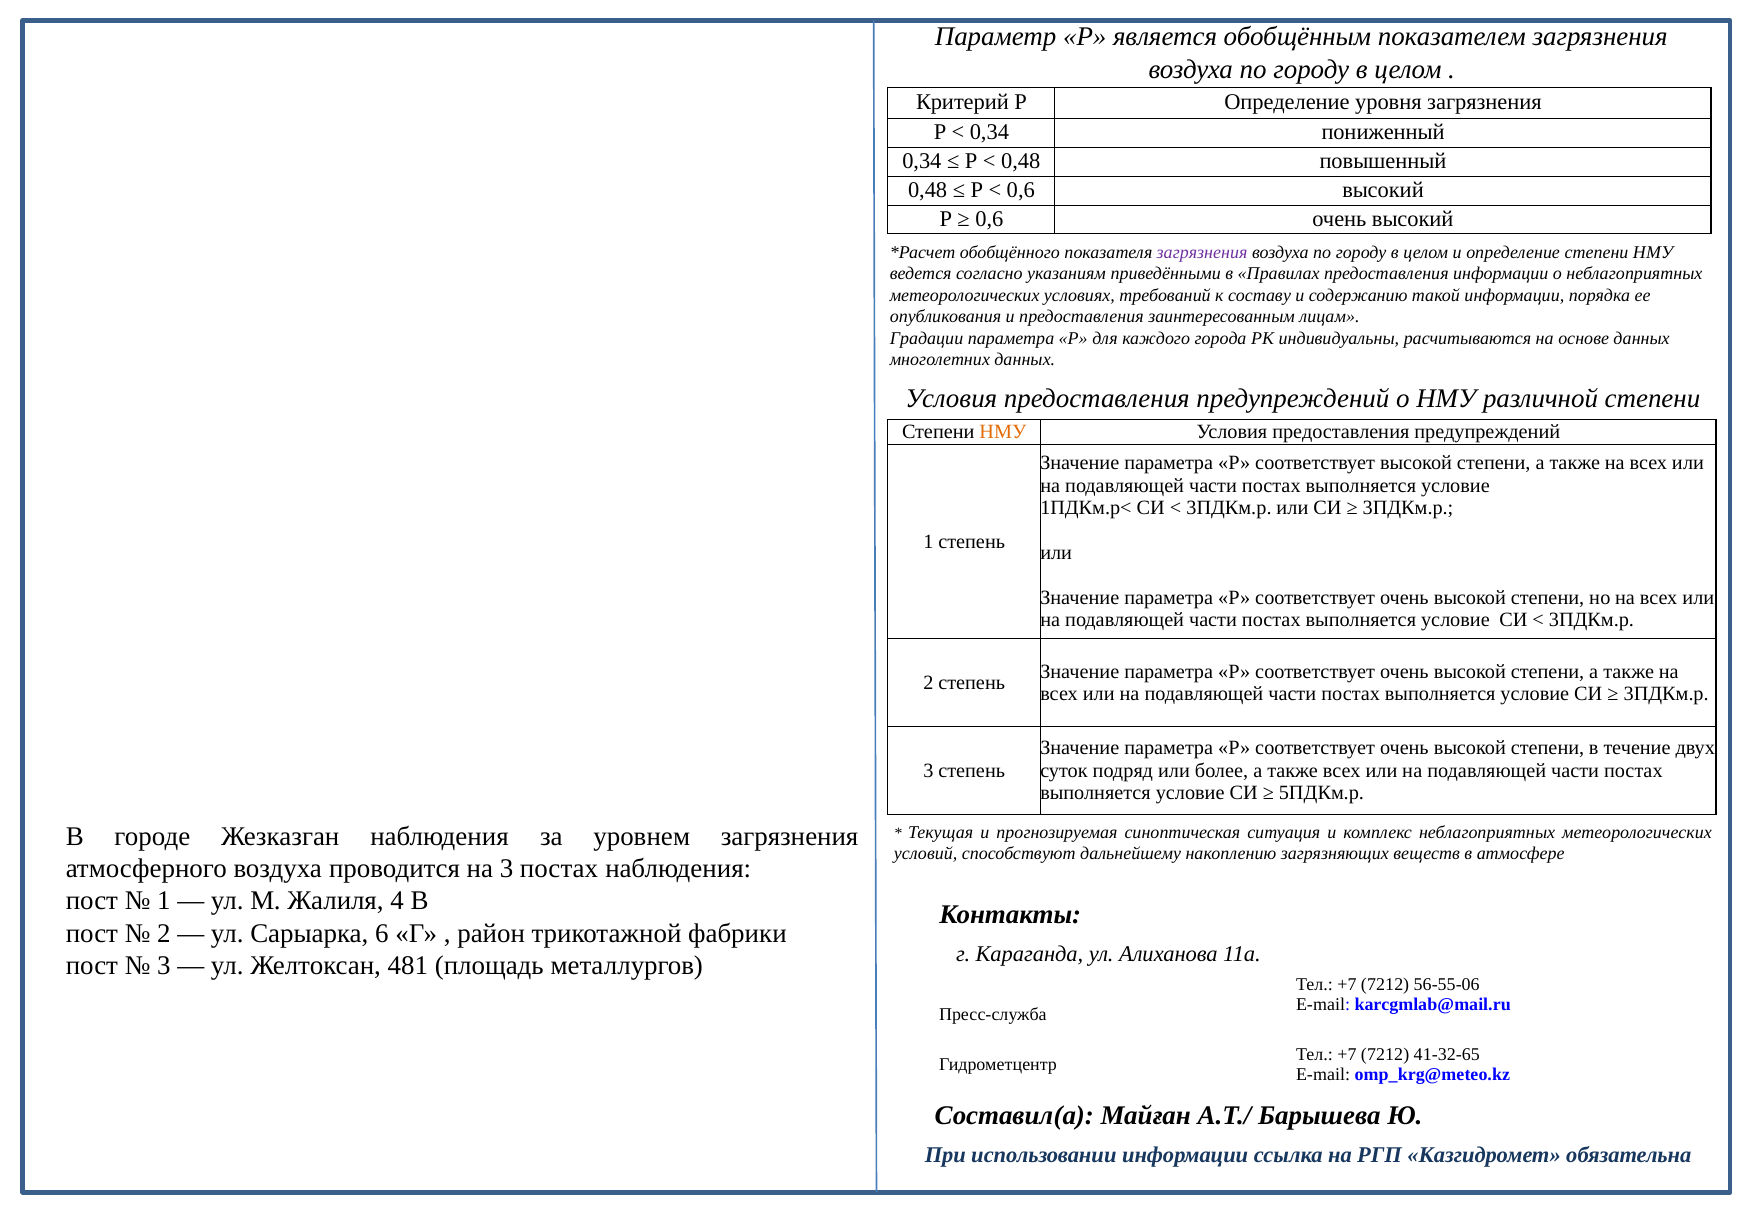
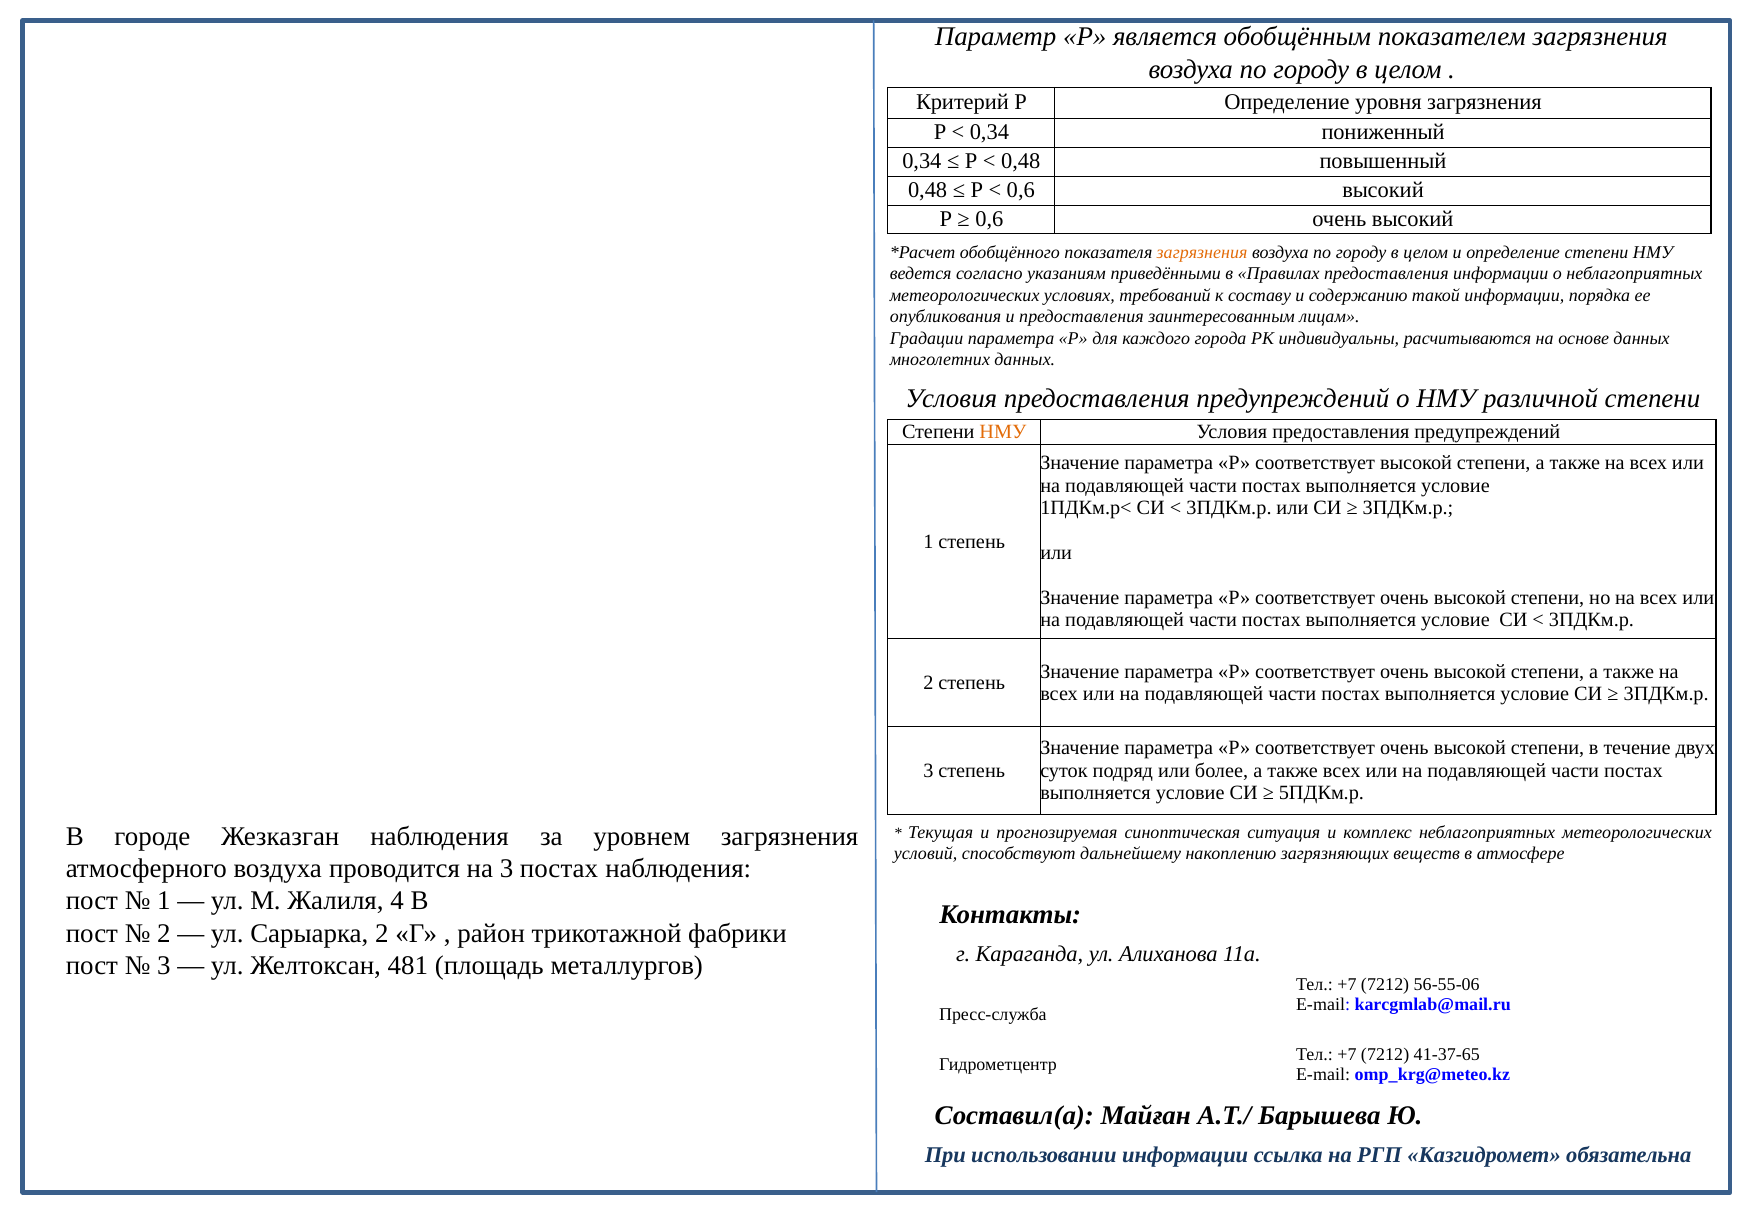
загрязнения at (1202, 252) colour: purple -> orange
Сарыарка 6: 6 -> 2
41-32-65: 41-32-65 -> 41-37-65
